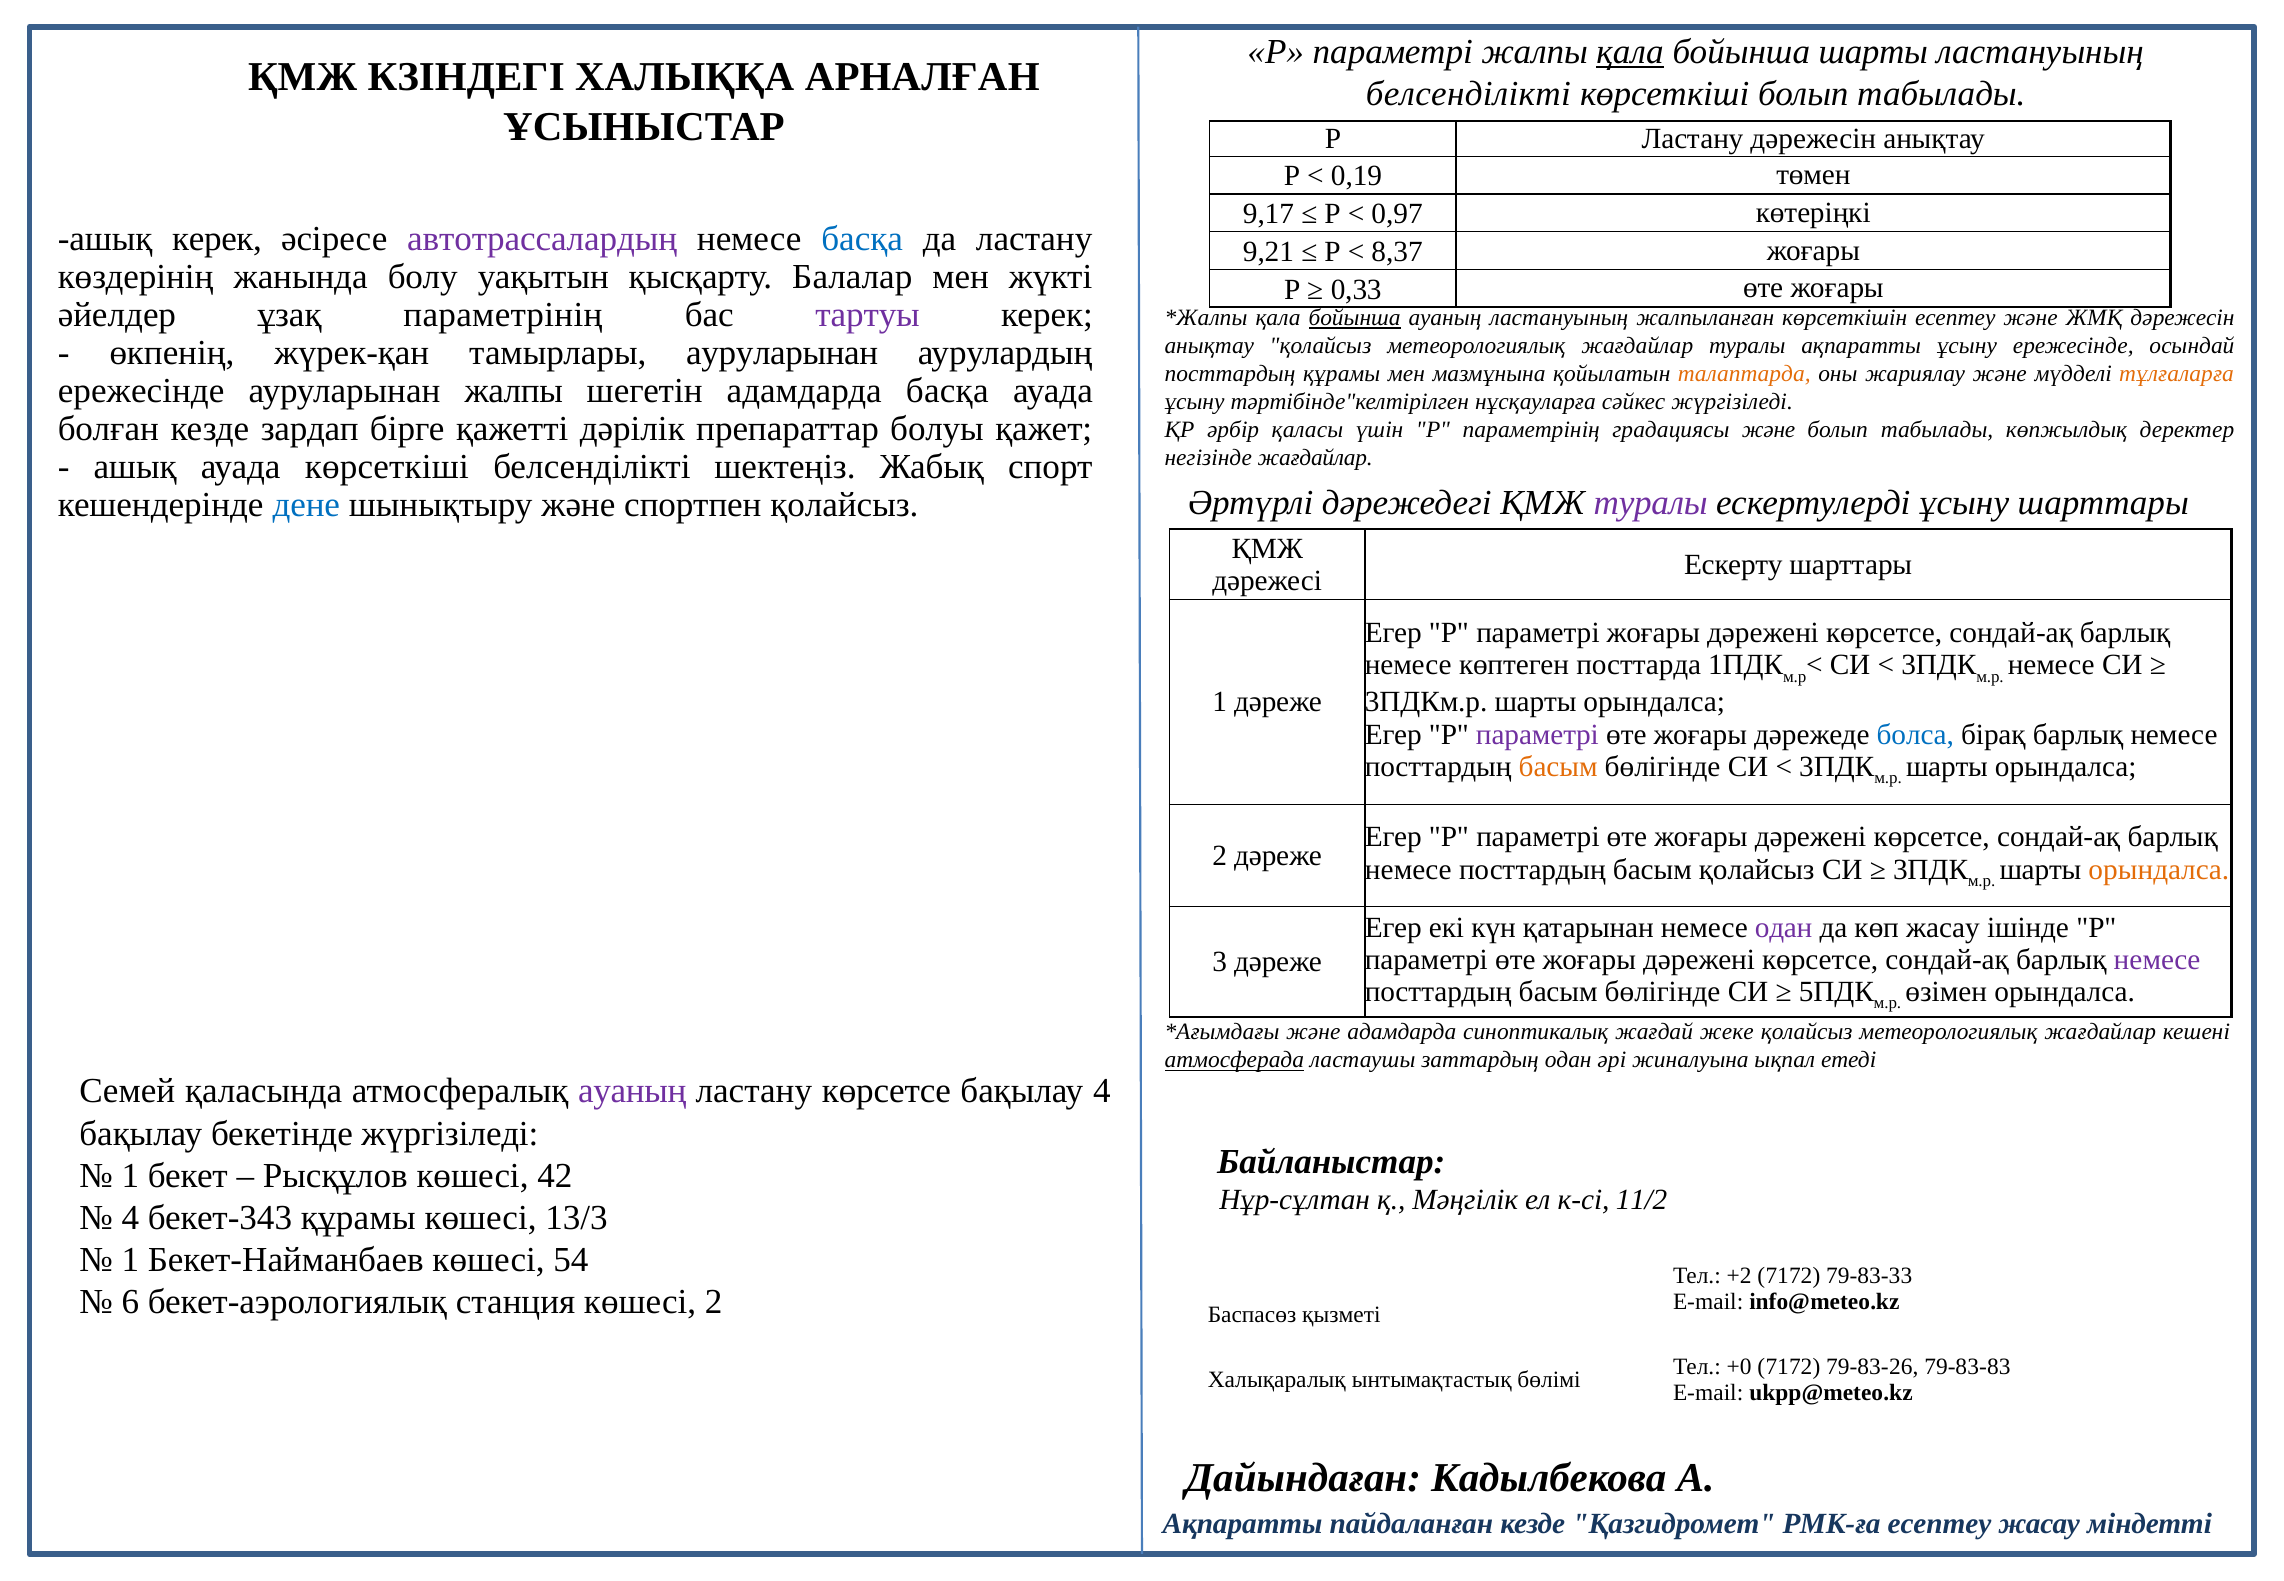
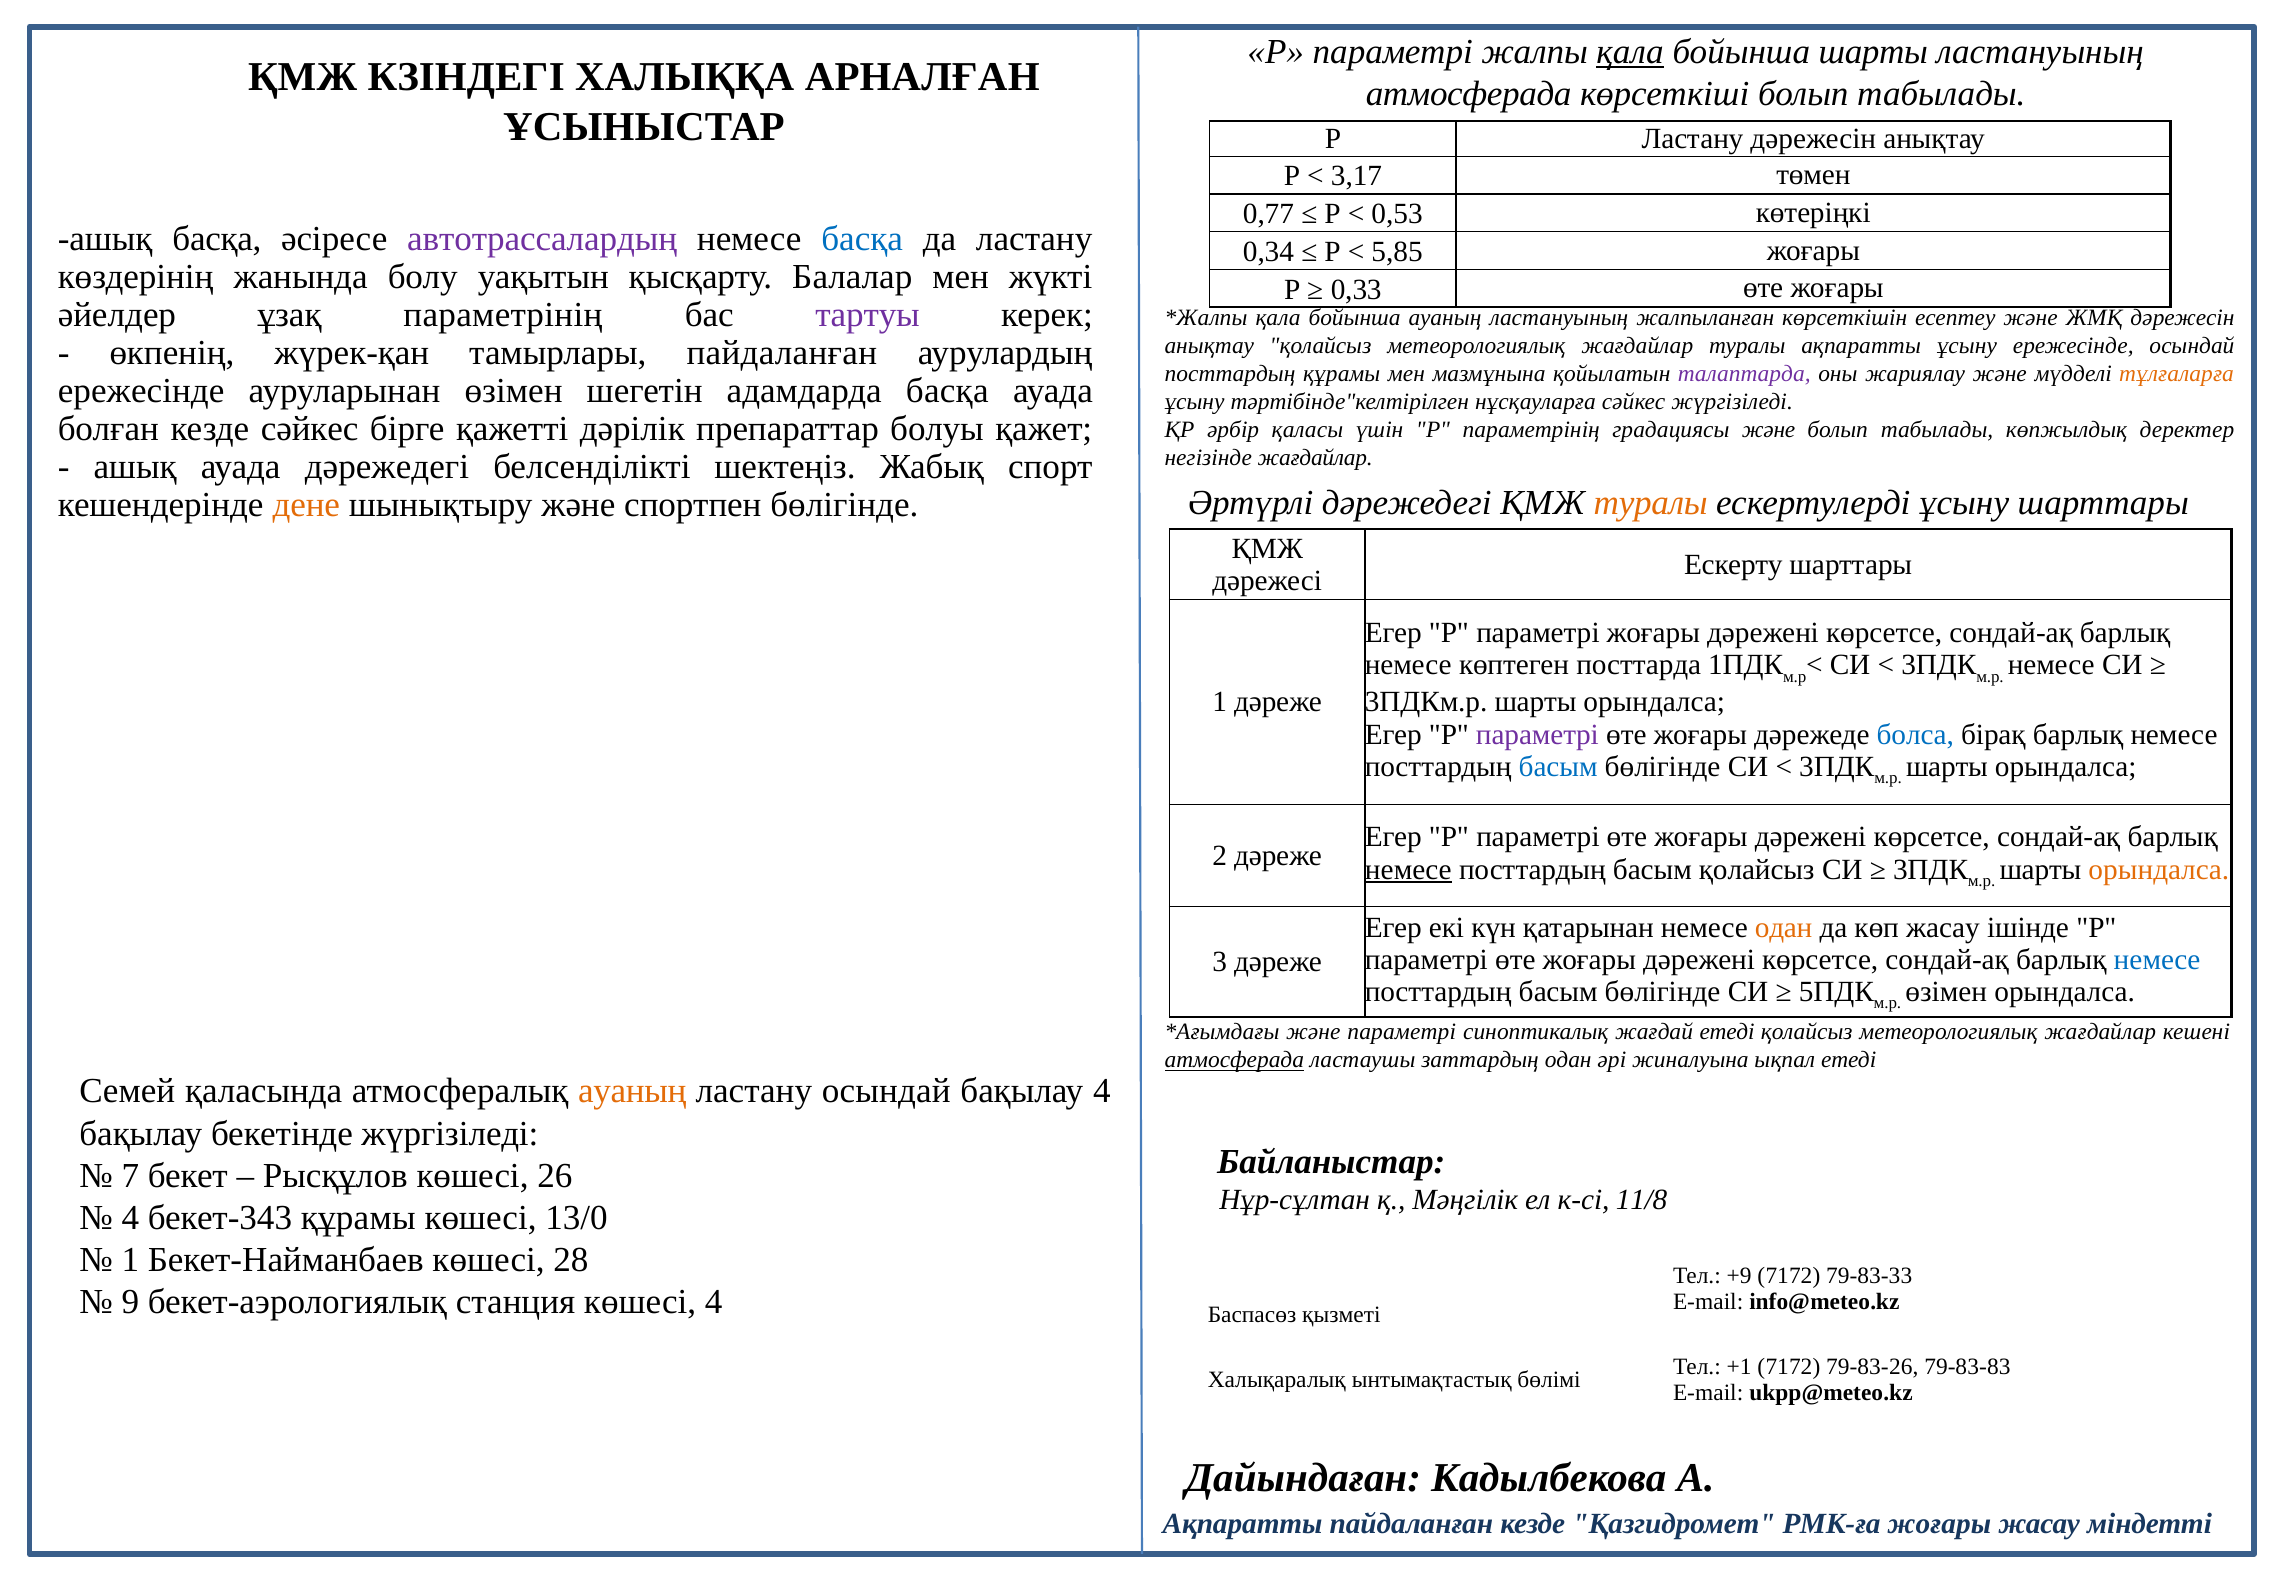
белсенділікті at (1468, 94): белсенділікті -> атмосферада
0,19: 0,19 -> 3,17
9,17: 9,17 -> 0,77
0,97: 0,97 -> 0,53
ашық керек: керек -> басқа
9,21: 9,21 -> 0,34
8,37: 8,37 -> 5,85
бойынша at (1355, 318) underline: present -> none
тамырлары ауруларынан: ауруларынан -> пайдаланған
талаптарда colour: orange -> purple
ауруларынан жалпы: жалпы -> өзімен
кезде зардап: зардап -> сәйкес
ауада көрсеткіші: көрсеткіші -> дәрежедегі
туралы at (1651, 503) colour: purple -> orange
дене colour: blue -> orange
спортпен қолайсыз: қолайсыз -> бөлігінде
басым at (1558, 767) colour: orange -> blue
немесе at (1408, 870) underline: none -> present
одан at (1784, 928) colour: purple -> orange
немесе at (2157, 960) colour: purple -> blue
және адамдарда: адамдарда -> параметрі
жағдай жеке: жеке -> етеді
ауаның at (632, 1092) colour: purple -> orange
ластану көрсетсе: көрсетсе -> осындай
1 at (130, 1176): 1 -> 7
42: 42 -> 26
11/2: 11/2 -> 11/8
13/3: 13/3 -> 13/0
54: 54 -> 28
+2: +2 -> +9
6: 6 -> 9
көшесі 2: 2 -> 4
+0: +0 -> +1
РМК-ға есептеу: есептеу -> жоғары
